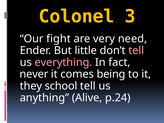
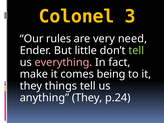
fight: fight -> rules
tell at (136, 50) colour: pink -> light green
never: never -> make
school: school -> things
anything Alive: Alive -> They
